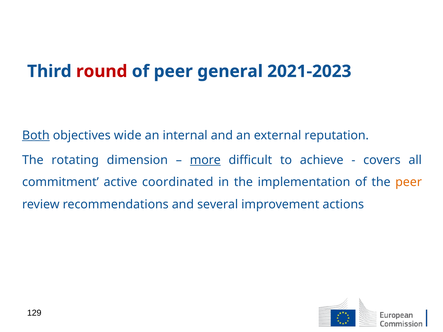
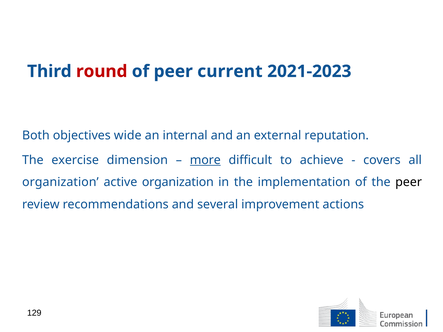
general: general -> current
Both underline: present -> none
rotating: rotating -> exercise
commitment at (60, 182): commitment -> organization
active coordinated: coordinated -> organization
peer at (409, 182) colour: orange -> black
